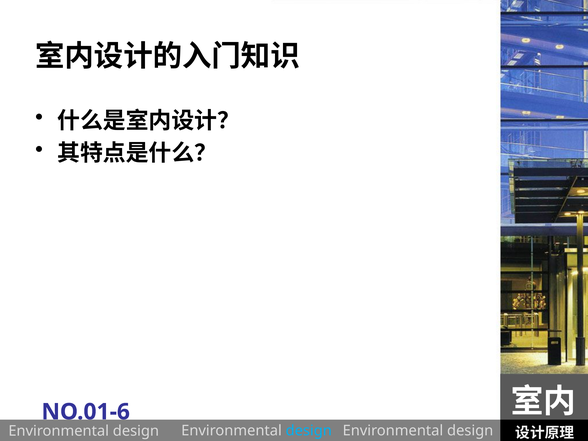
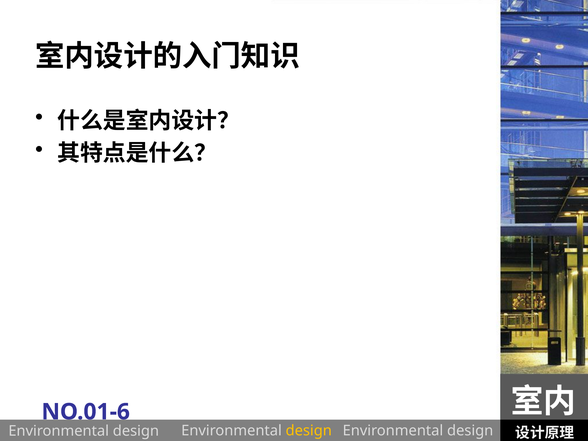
design at (309, 431) colour: light blue -> yellow
